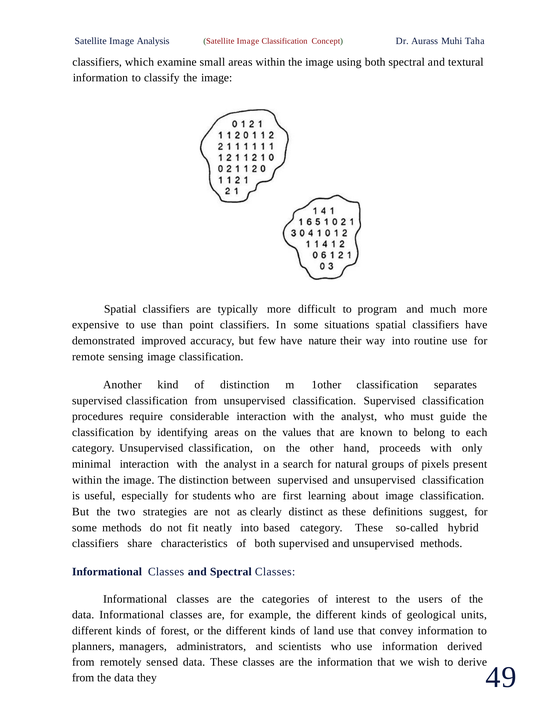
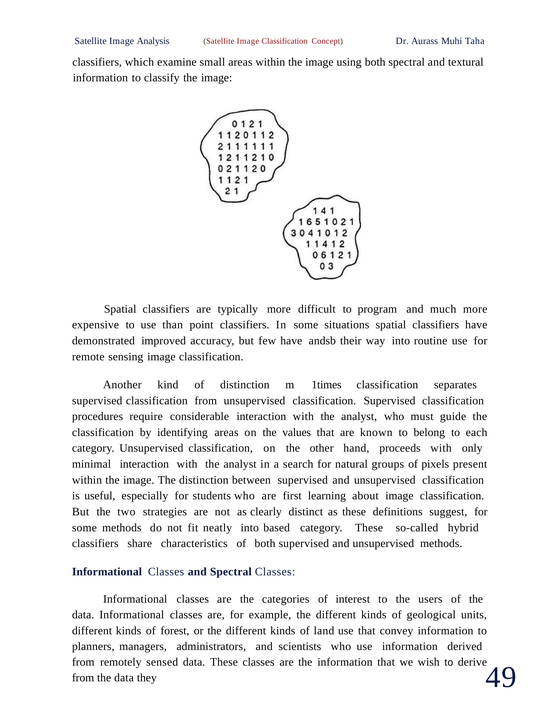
nature: nature -> andsb
1other: 1other -> 1times
